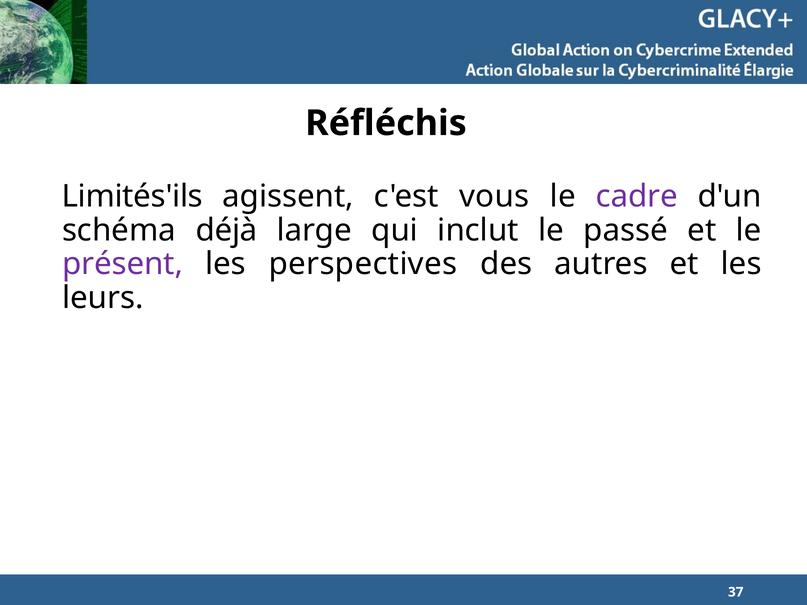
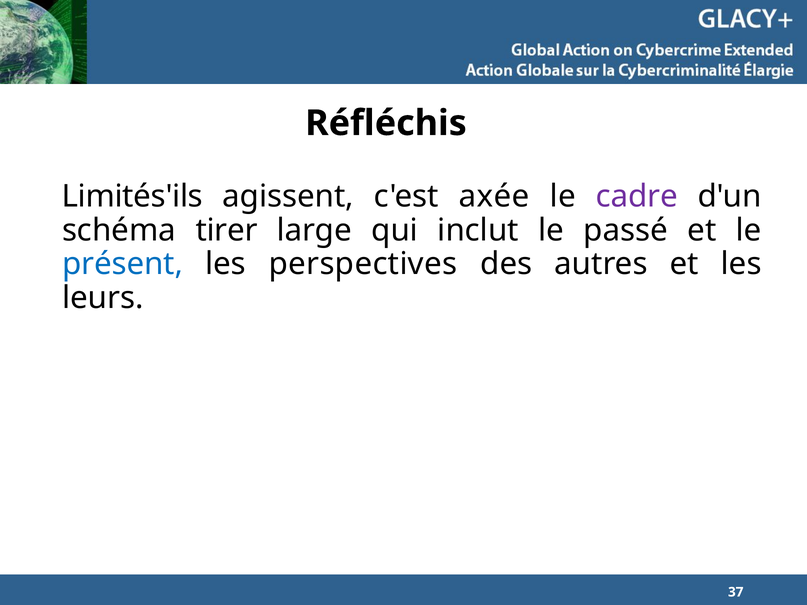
vous: vous -> axée
déjà: déjà -> tirer
présent colour: purple -> blue
